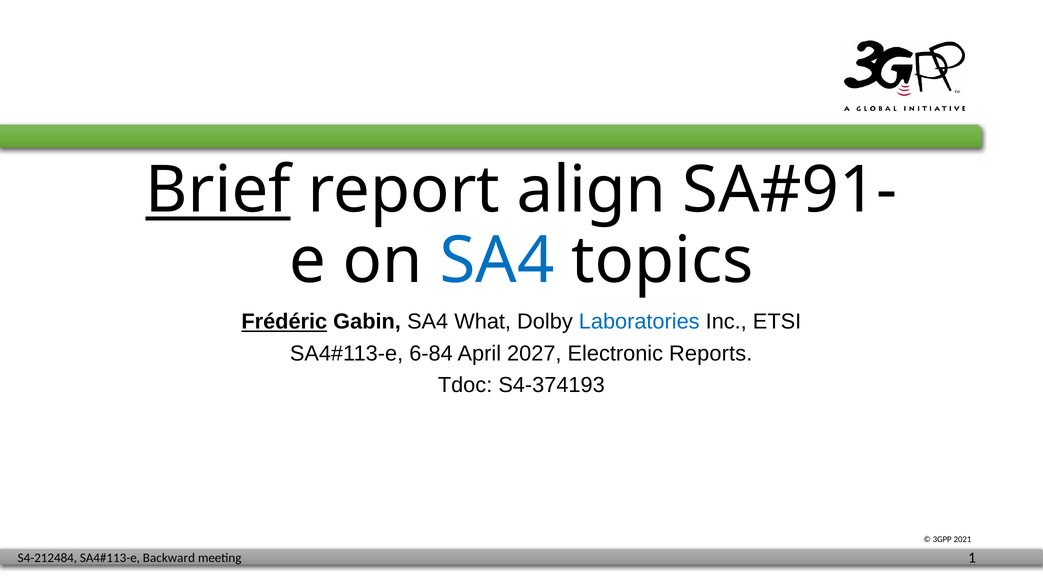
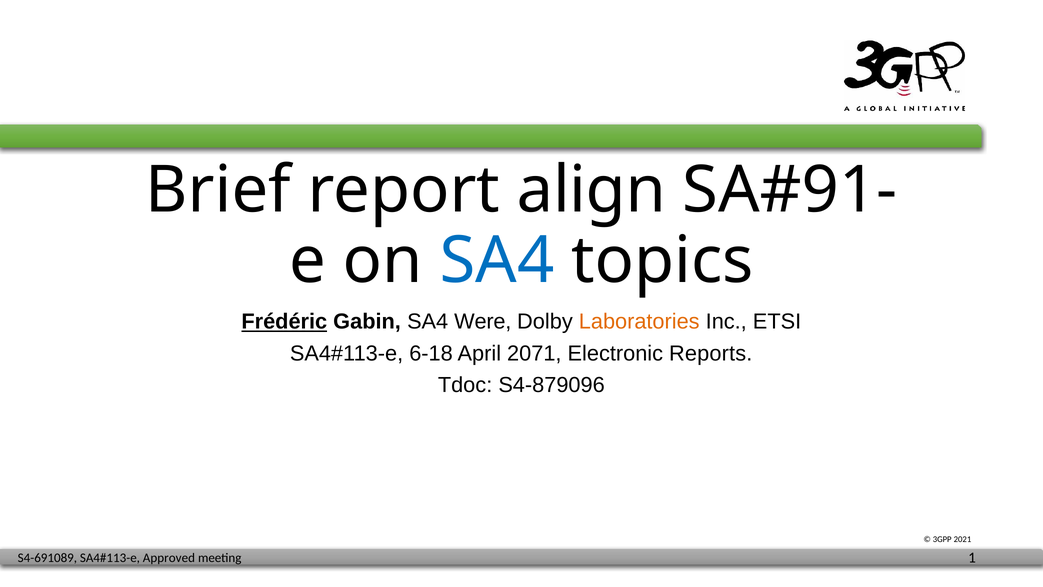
Brief underline: present -> none
What: What -> Were
Laboratories colour: blue -> orange
6-84: 6-84 -> 6-18
2027: 2027 -> 2071
S4-374193: S4-374193 -> S4-879096
S4-212484: S4-212484 -> S4-691089
Backward: Backward -> Approved
